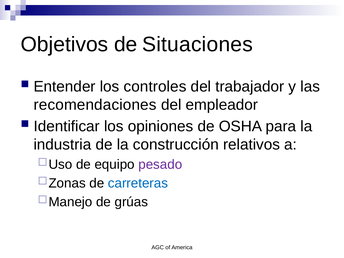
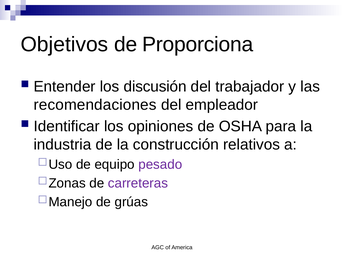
Situaciones: Situaciones -> Proporciona
controles: controles -> discusión
carreteras colour: blue -> purple
